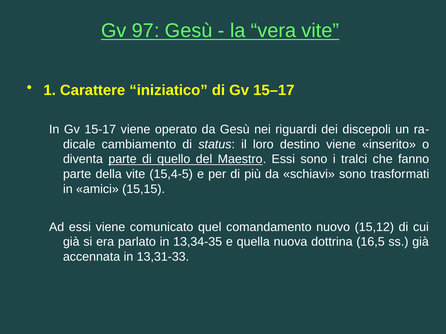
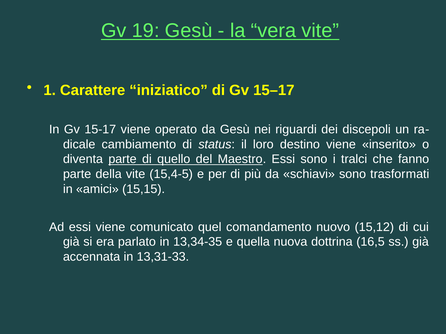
97: 97 -> 19
